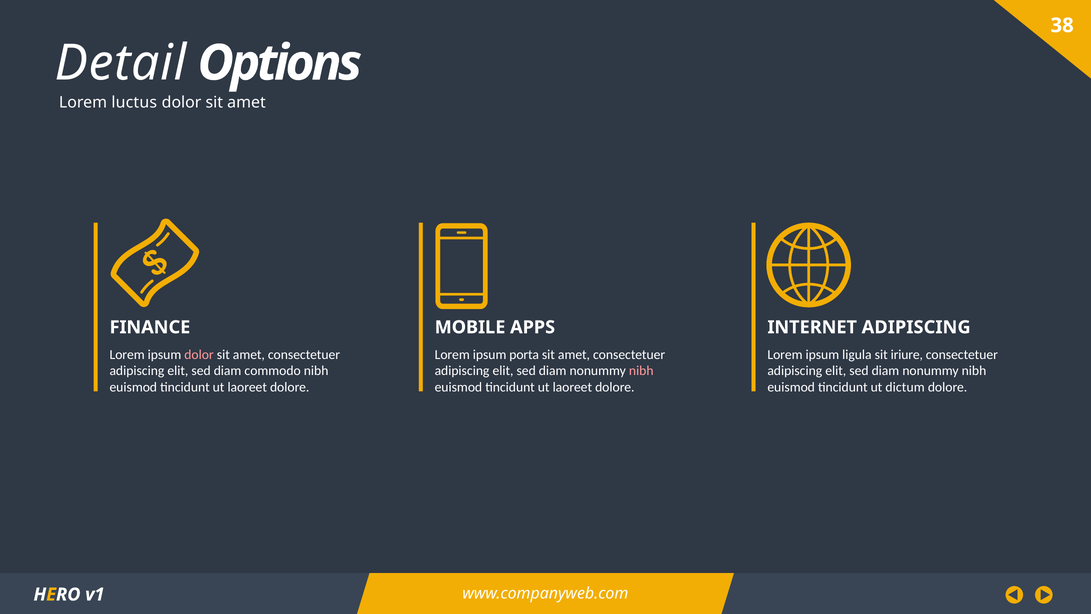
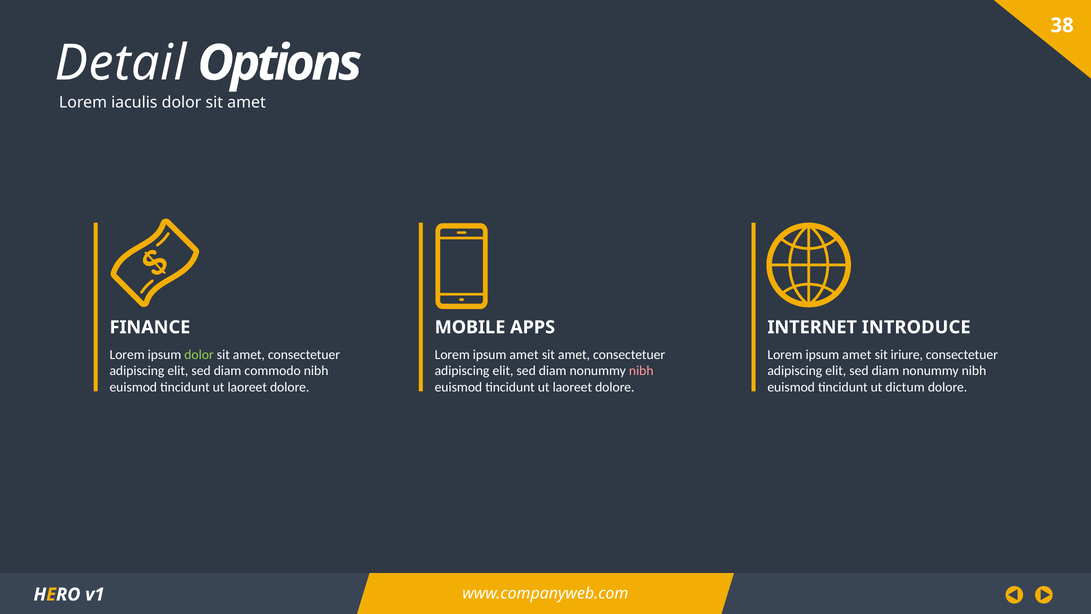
luctus: luctus -> iaculis
INTERNET ADIPISCING: ADIPISCING -> INTRODUCE
dolor at (199, 354) colour: pink -> light green
porta at (524, 354): porta -> amet
ligula at (857, 354): ligula -> amet
